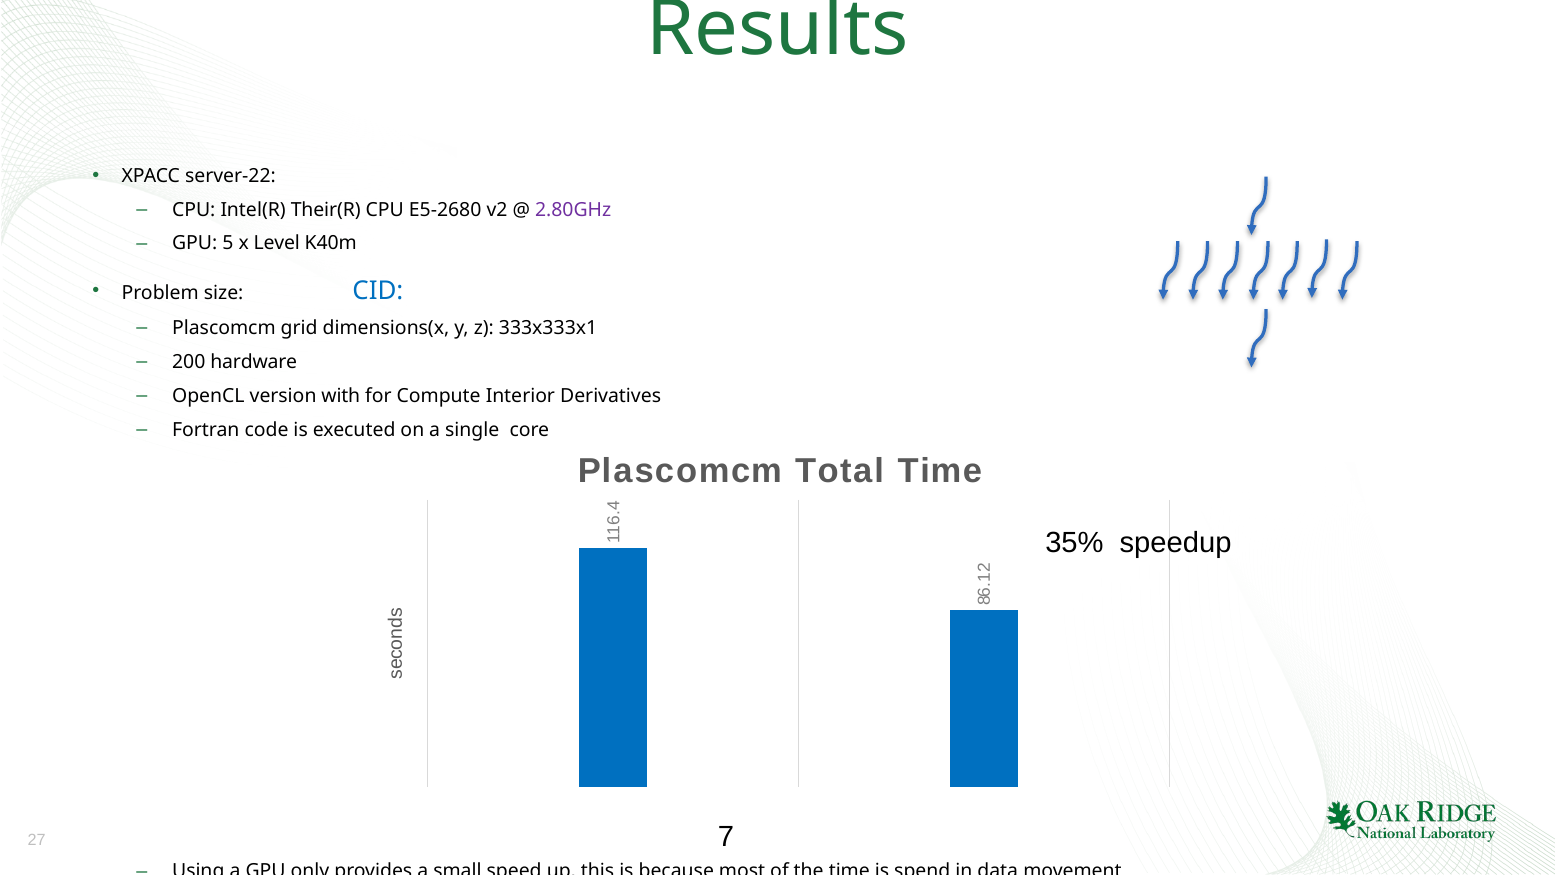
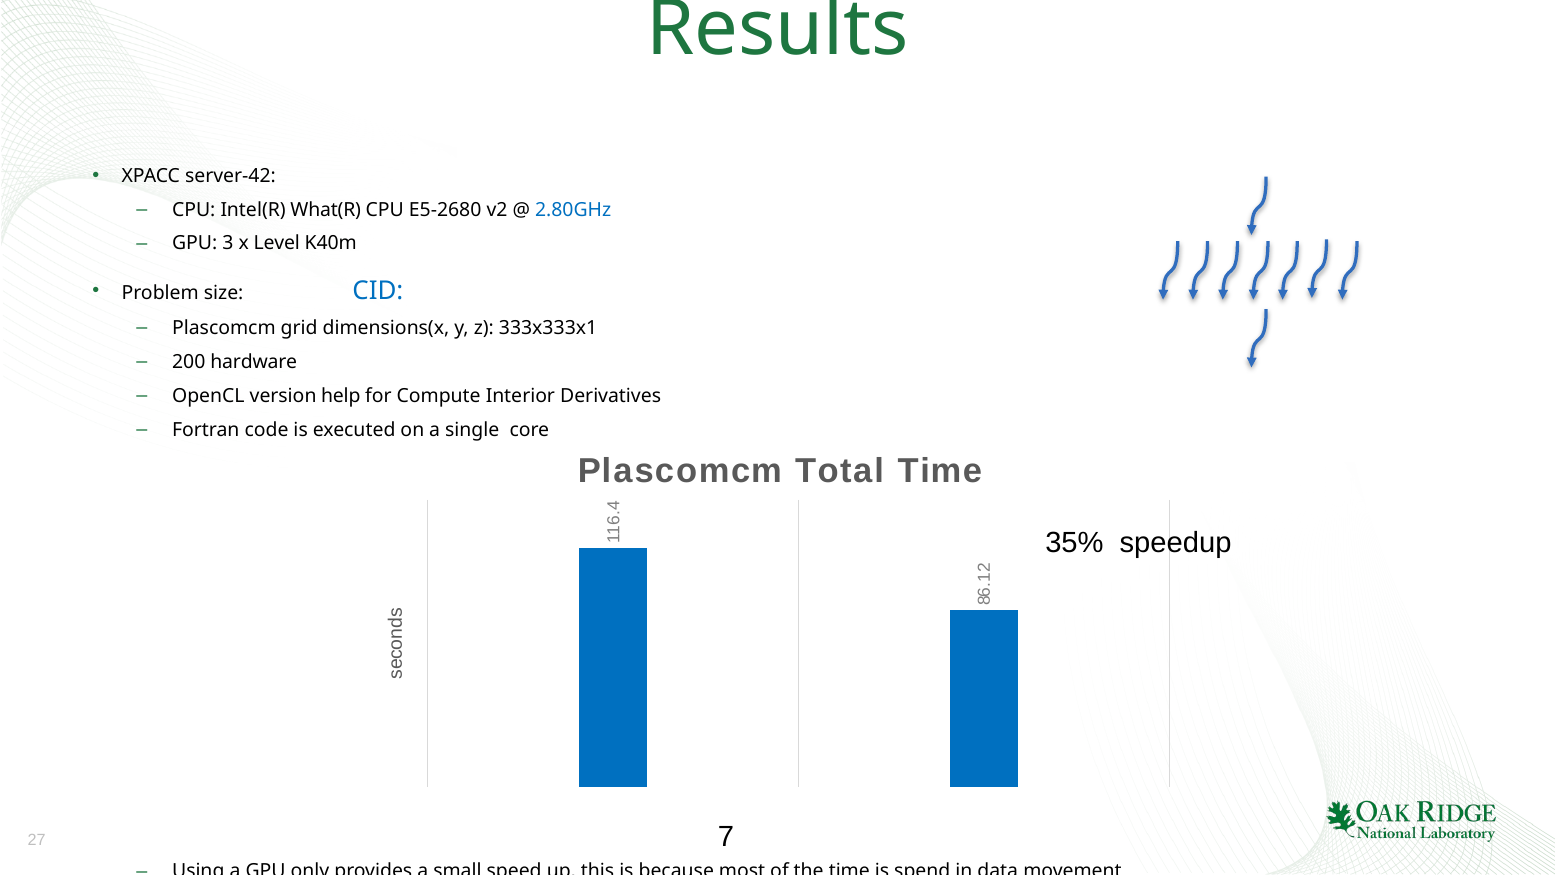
server-22: server-22 -> server-42
Their(R: Their(R -> What(R
2.80GHz colour: purple -> blue
5: 5 -> 3
with: with -> help
